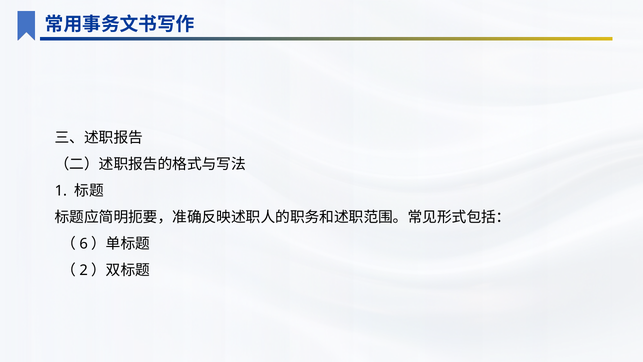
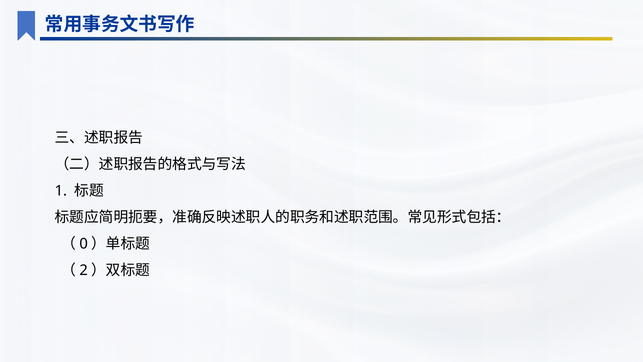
6: 6 -> 0
